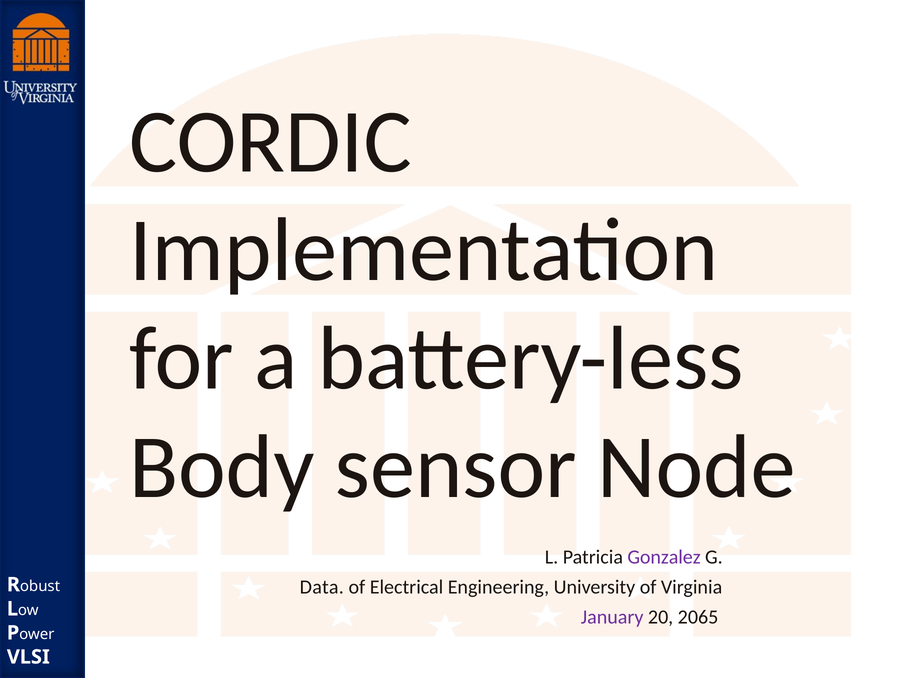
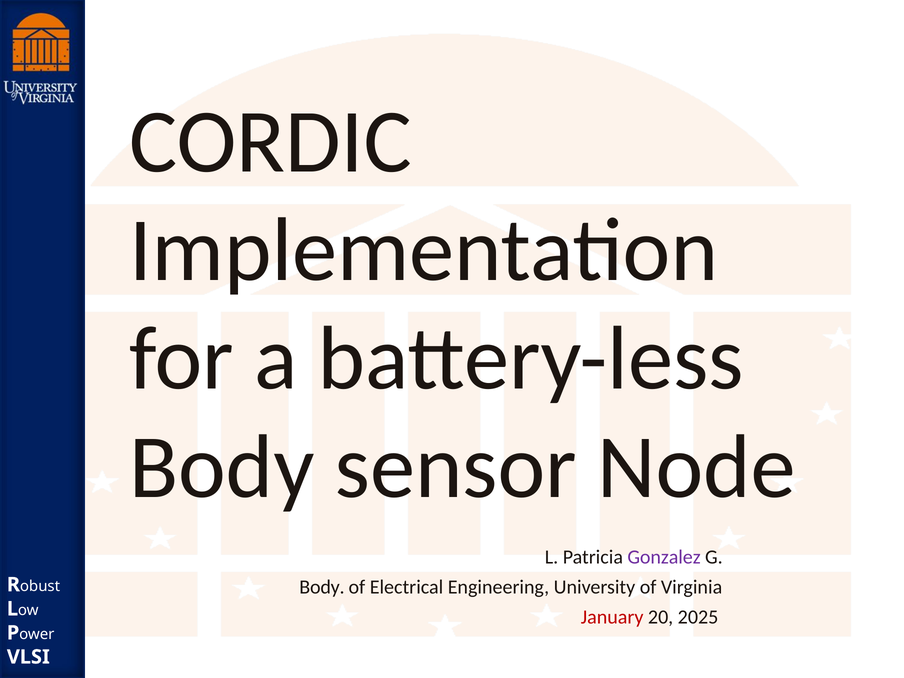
Data at (322, 587): Data -> Body
January colour: purple -> red
2065: 2065 -> 2025
